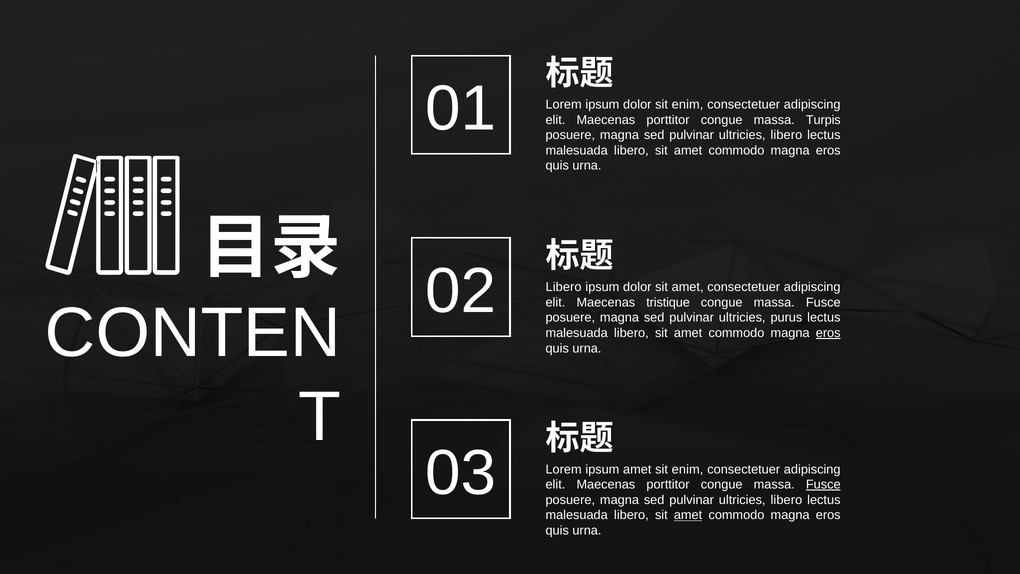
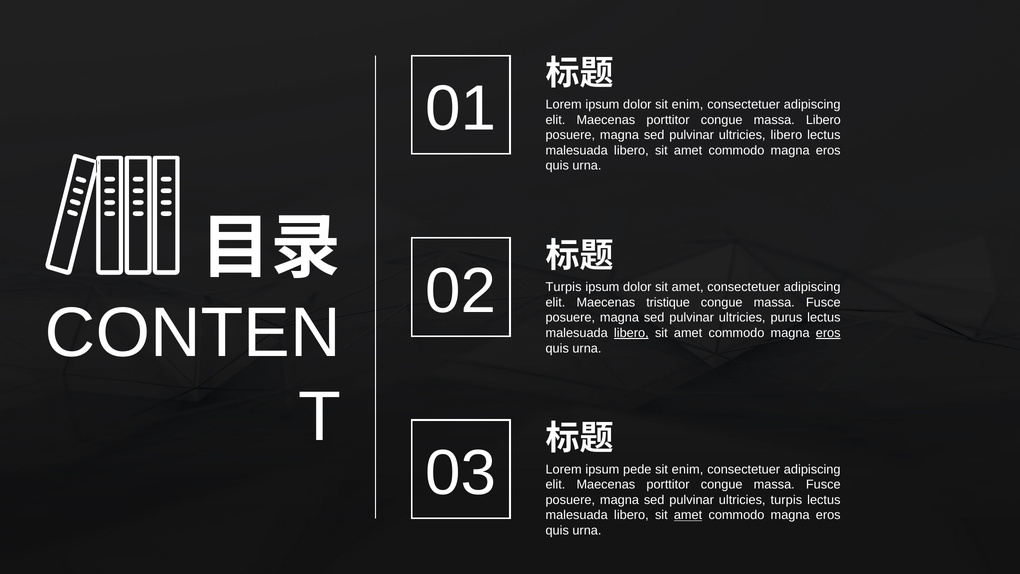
massa Turpis: Turpis -> Libero
Libero at (564, 287): Libero -> Turpis
libero at (631, 333) underline: none -> present
ipsum amet: amet -> pede
Fusce at (823, 484) underline: present -> none
libero at (786, 500): libero -> turpis
